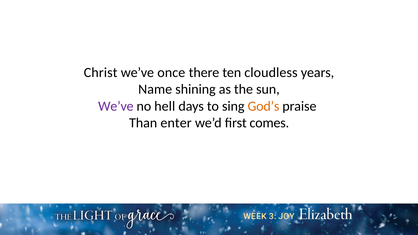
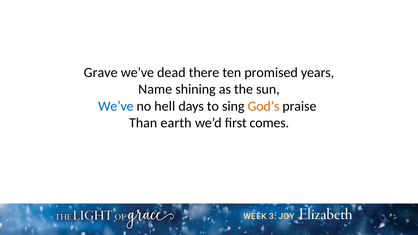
Christ: Christ -> Grave
once: once -> dead
cloudless: cloudless -> promised
We’ve at (116, 106) colour: purple -> blue
enter: enter -> earth
